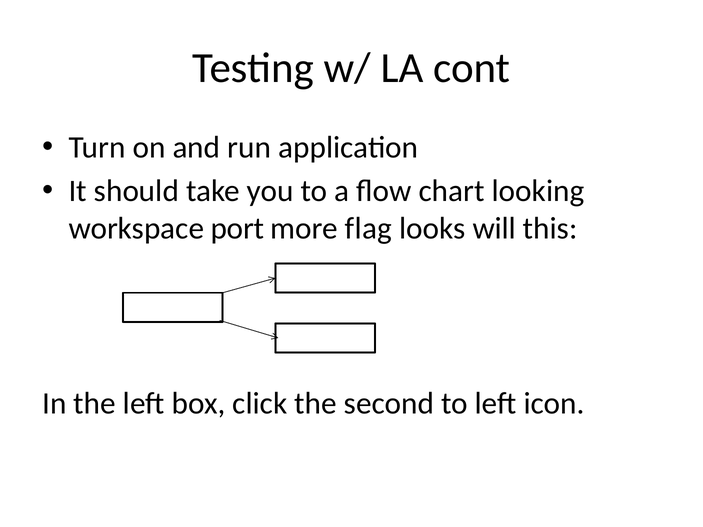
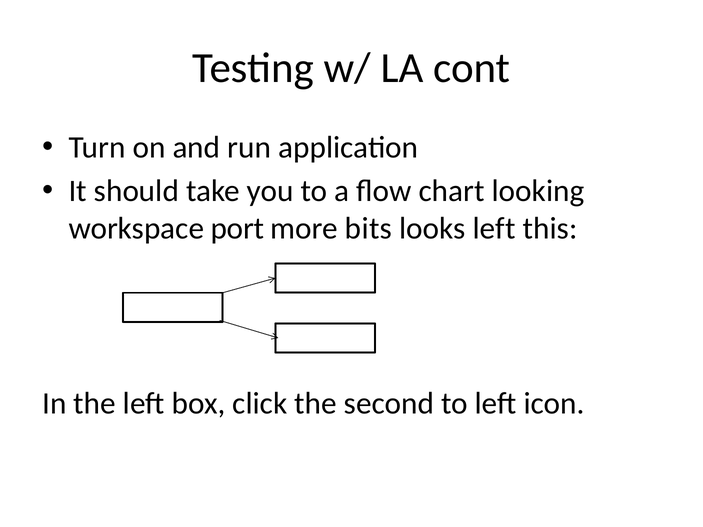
flag: flag -> bits
looks will: will -> left
